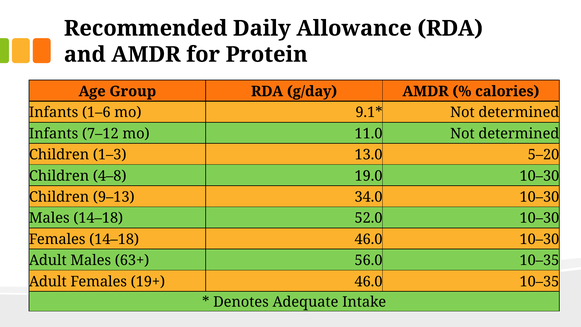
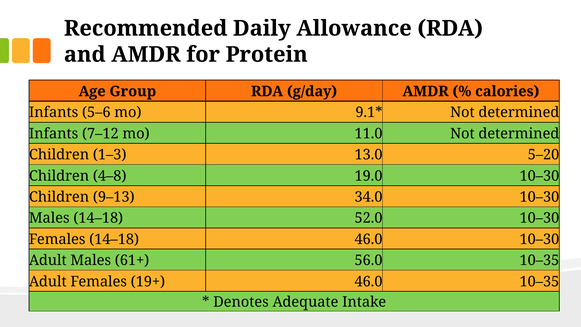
1–6: 1–6 -> 5–6
63+: 63+ -> 61+
